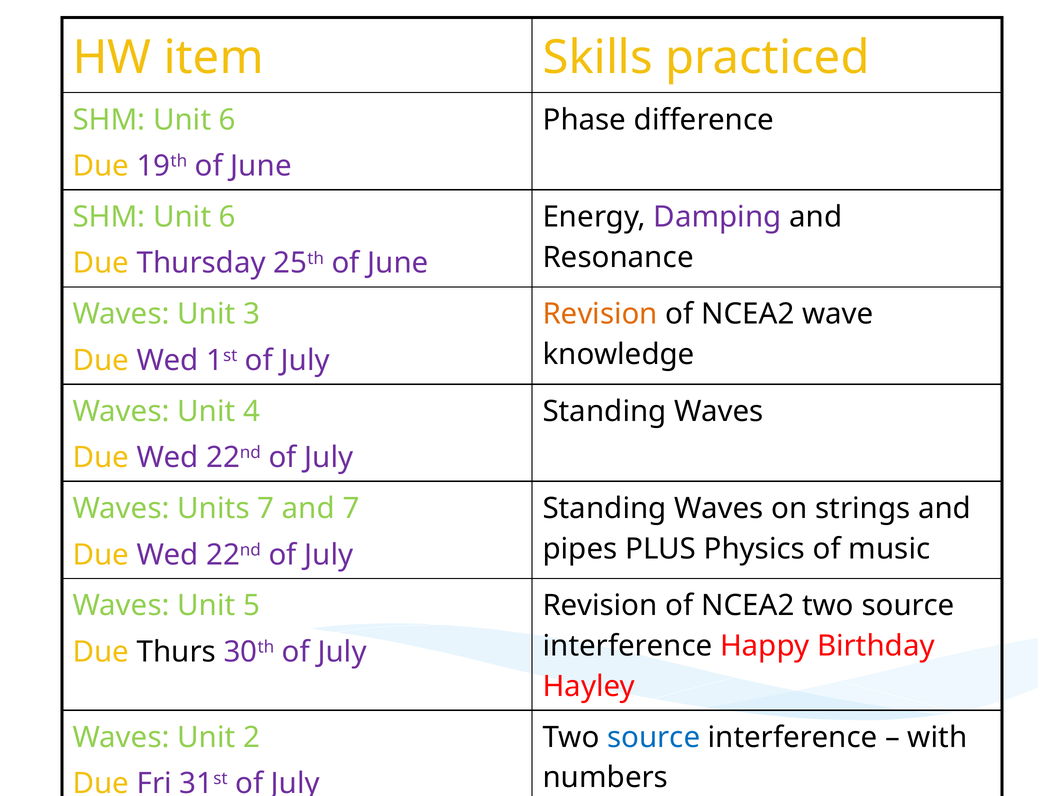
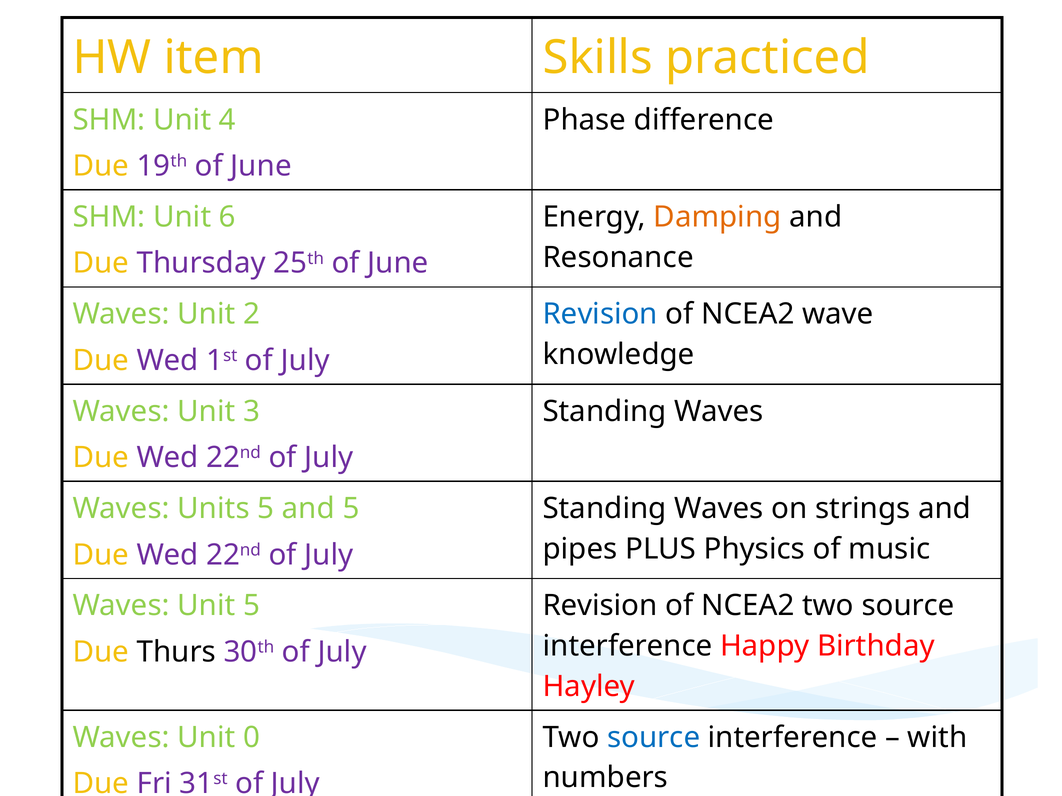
6 at (227, 120): 6 -> 4
Damping colour: purple -> orange
3: 3 -> 2
Revision at (600, 314) colour: orange -> blue
4: 4 -> 3
Units 7: 7 -> 5
and 7: 7 -> 5
2: 2 -> 0
